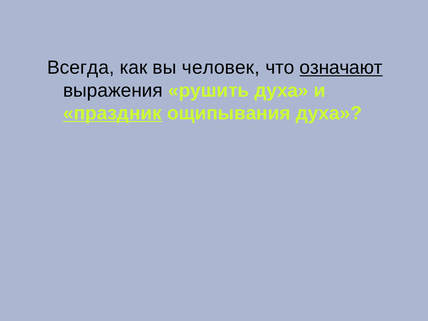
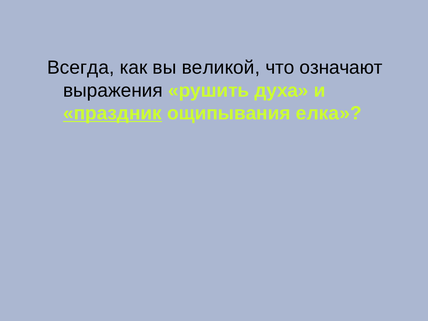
человек: человек -> великой
означают underline: present -> none
ощипывания духа: духа -> елка
